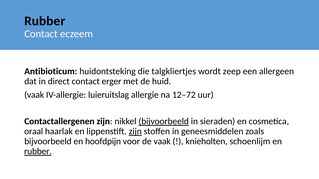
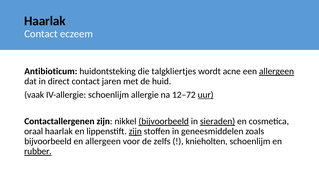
Rubber at (45, 21): Rubber -> Haarlak
zeep: zeep -> acne
allergeen at (277, 72) underline: none -> present
erger: erger -> jaren
IV-allergie luieruitslag: luieruitslag -> schoenlijm
uur underline: none -> present
sieraden underline: none -> present
en hoofdpijn: hoofdpijn -> allergeen
de vaak: vaak -> zelfs
